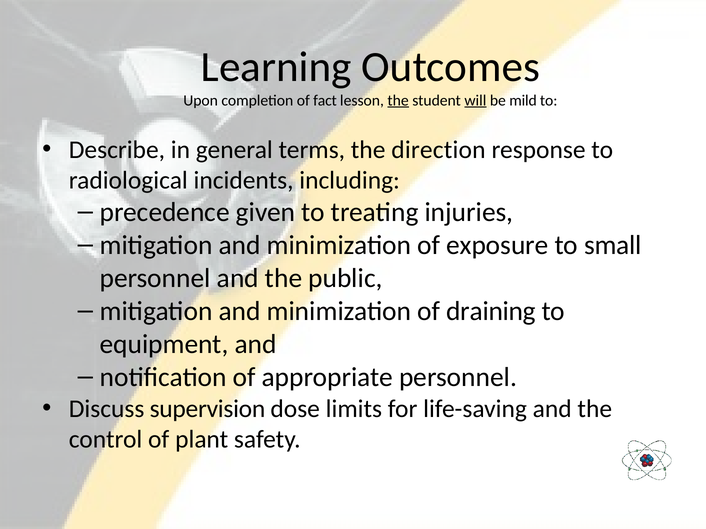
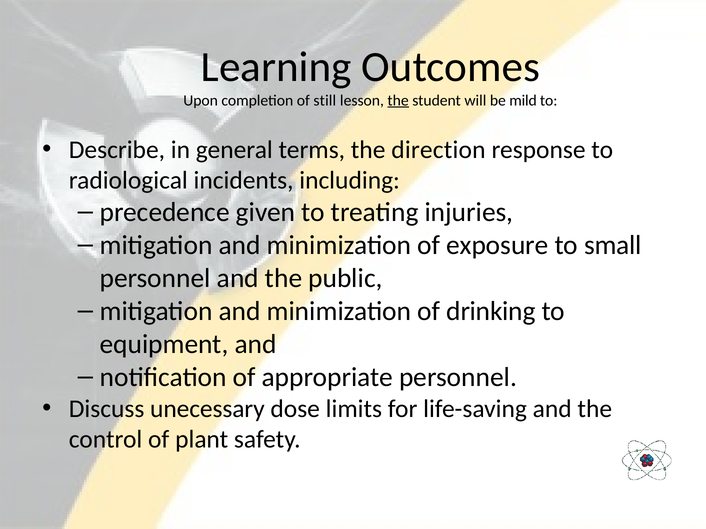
fact: fact -> still
will underline: present -> none
draining: draining -> drinking
supervision: supervision -> unecessary
